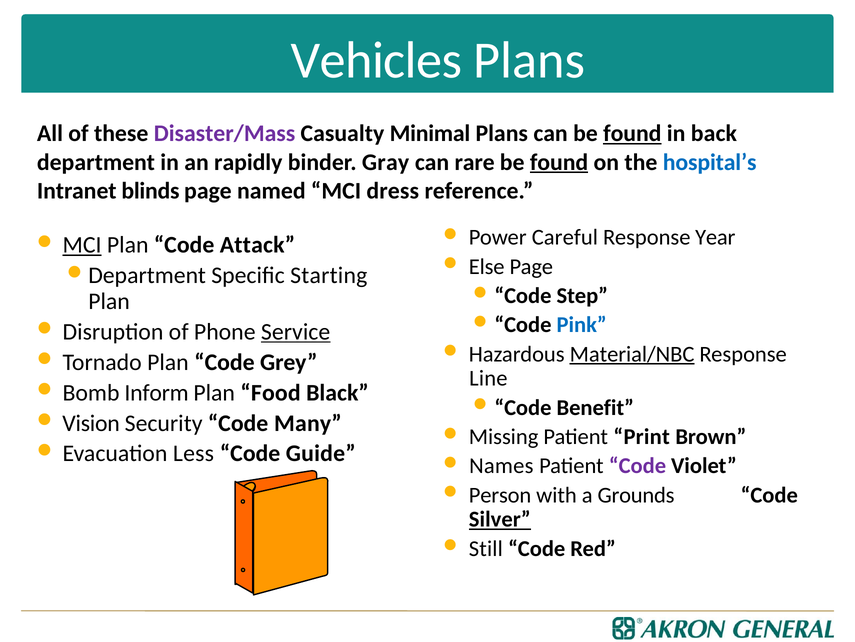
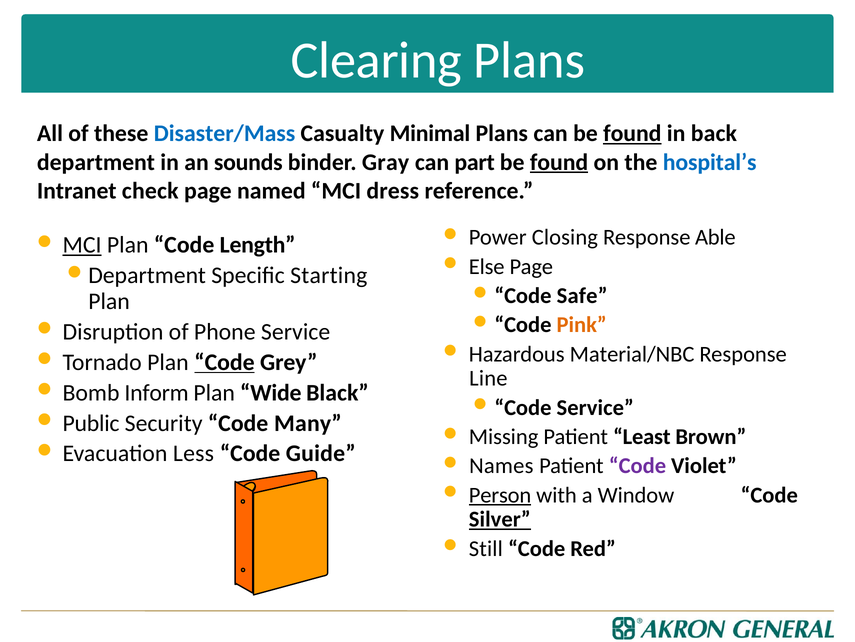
Vehicles: Vehicles -> Clearing
Disaster/Mass colour: purple -> blue
rapidly: rapidly -> sounds
rare: rare -> part
blinds: blinds -> check
Careful: Careful -> Closing
Year: Year -> Able
Attack: Attack -> Length
Step: Step -> Safe
Pink colour: blue -> orange
Service at (296, 331) underline: present -> none
Material/NBC underline: present -> none
Code at (224, 362) underline: none -> present
Food: Food -> Wide
Benefit at (595, 407): Benefit -> Service
Vision: Vision -> Public
Print: Print -> Least
Person underline: none -> present
Grounds: Grounds -> Window
